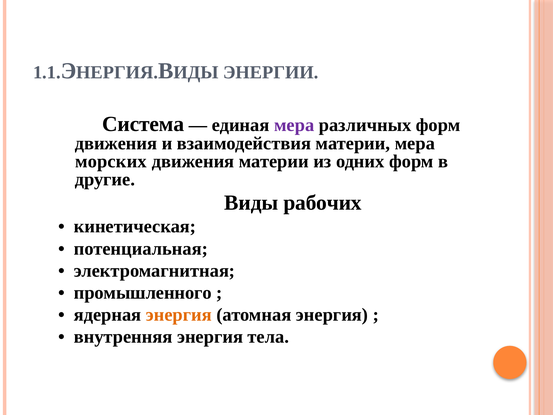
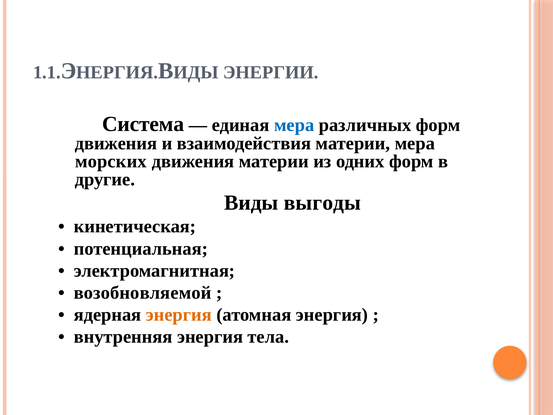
мера at (294, 125) colour: purple -> blue
рабочих: рабочих -> выгоды
промышленного: промышленного -> возобновляемой
